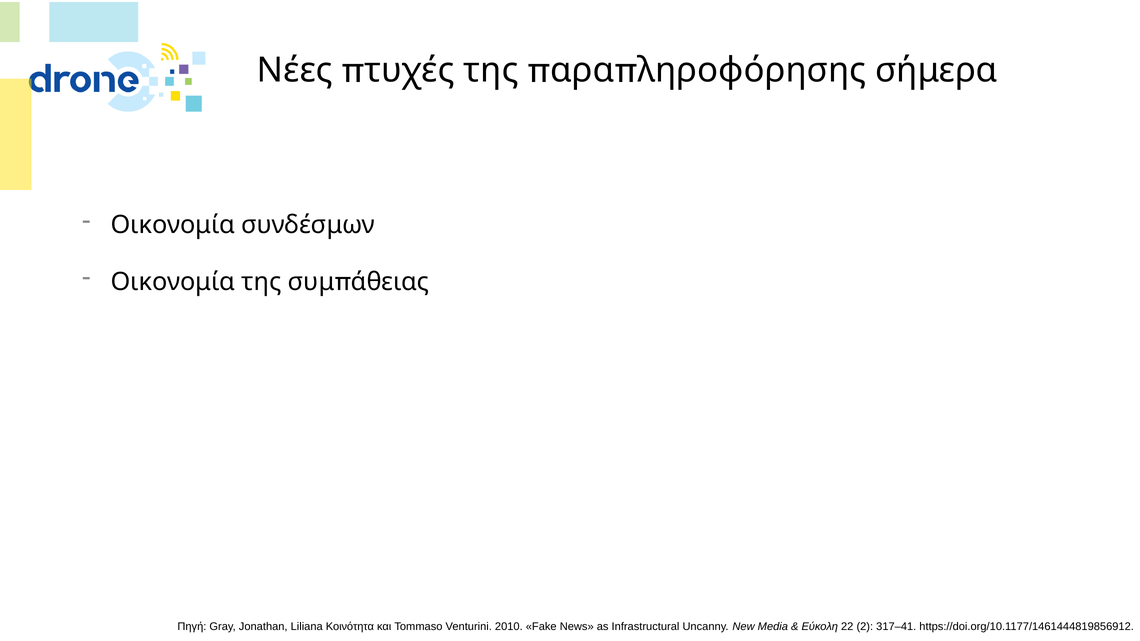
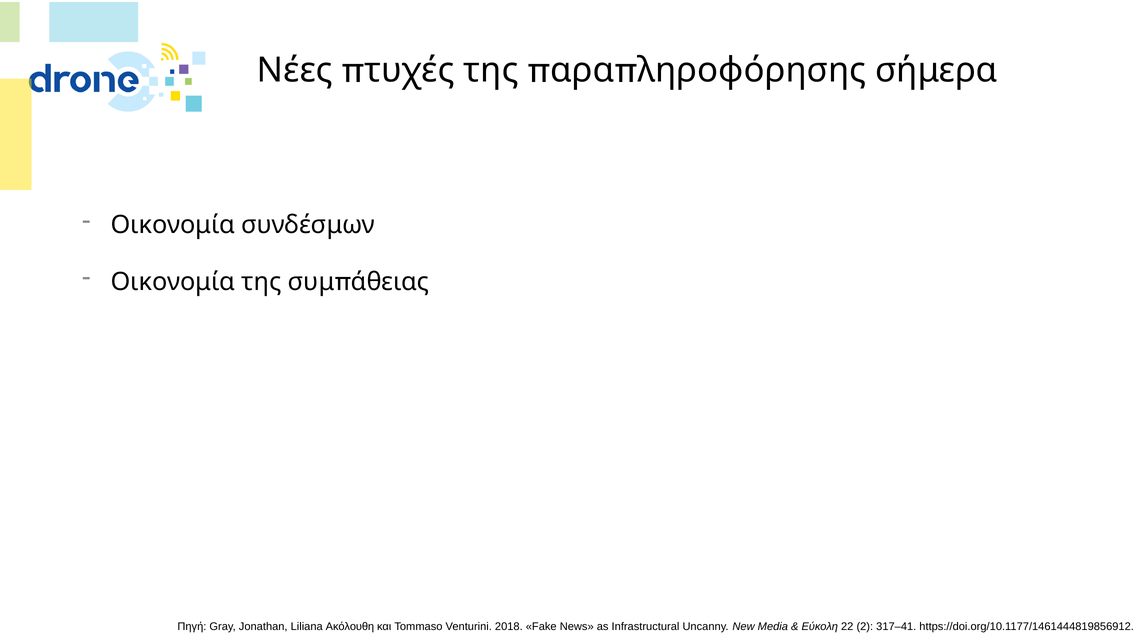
Κοινότητα: Κοινότητα -> Ακόλουθη
2010: 2010 -> 2018
